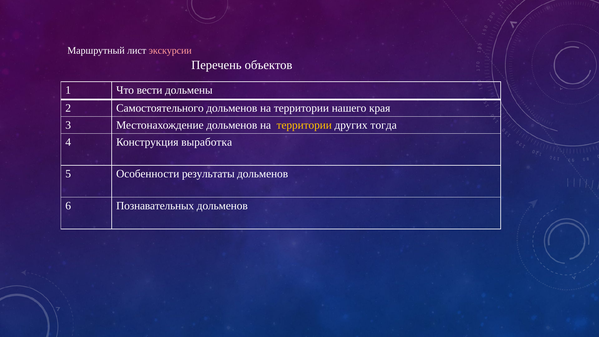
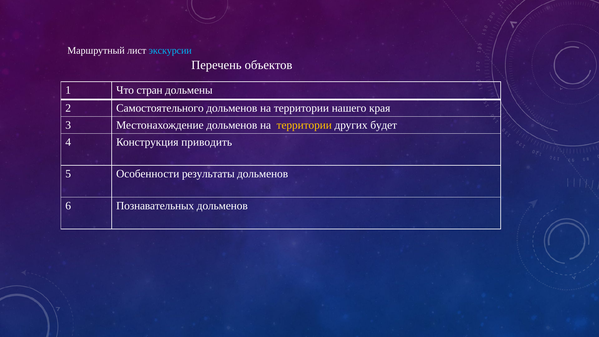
экскурсии colour: pink -> light blue
вести: вести -> стран
тогда: тогда -> будет
выработка: выработка -> приводить
